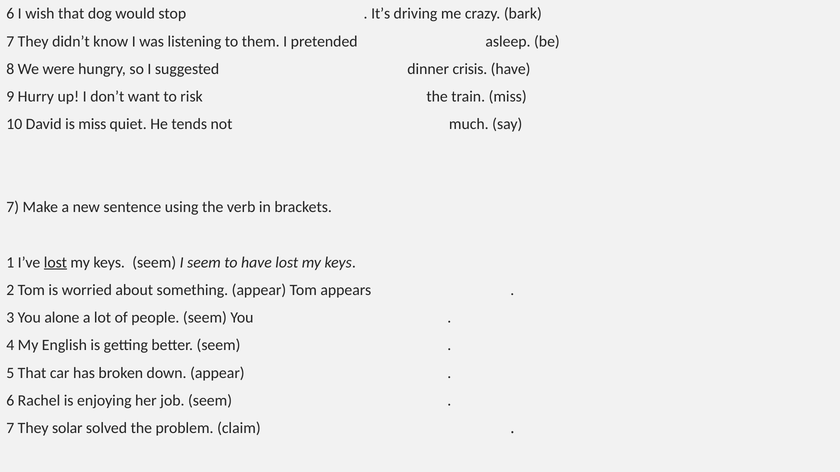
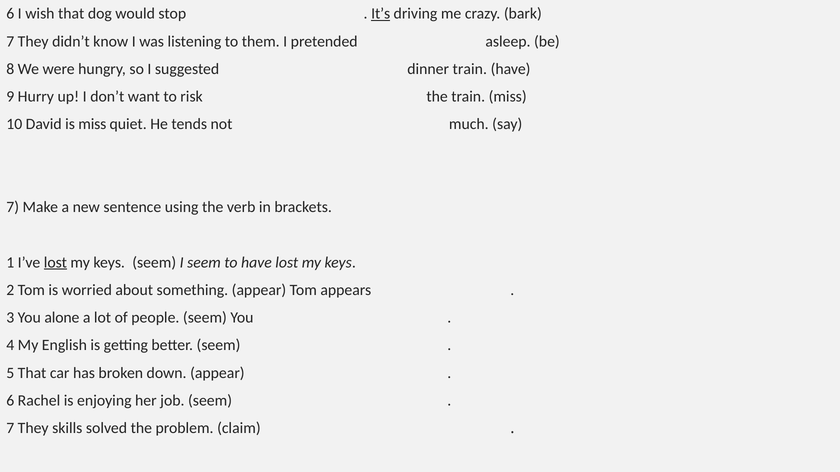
It’s underline: none -> present
dinner crisis: crisis -> train
solar: solar -> skills
